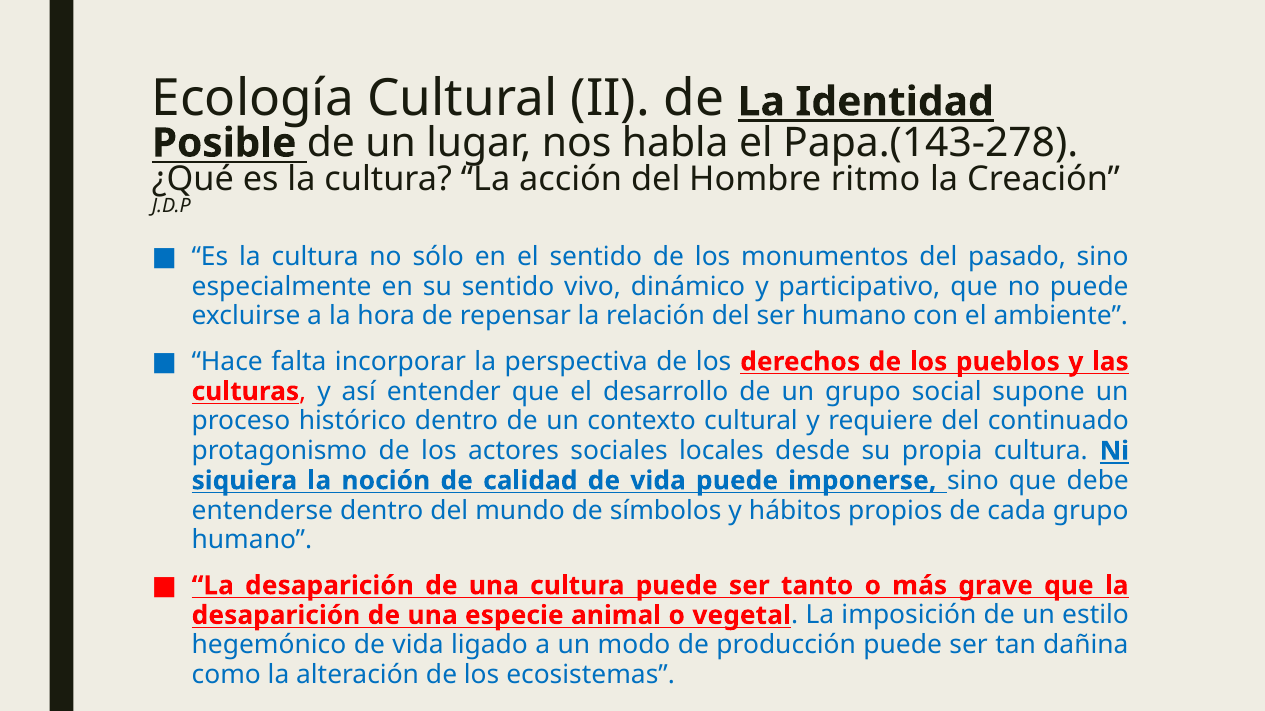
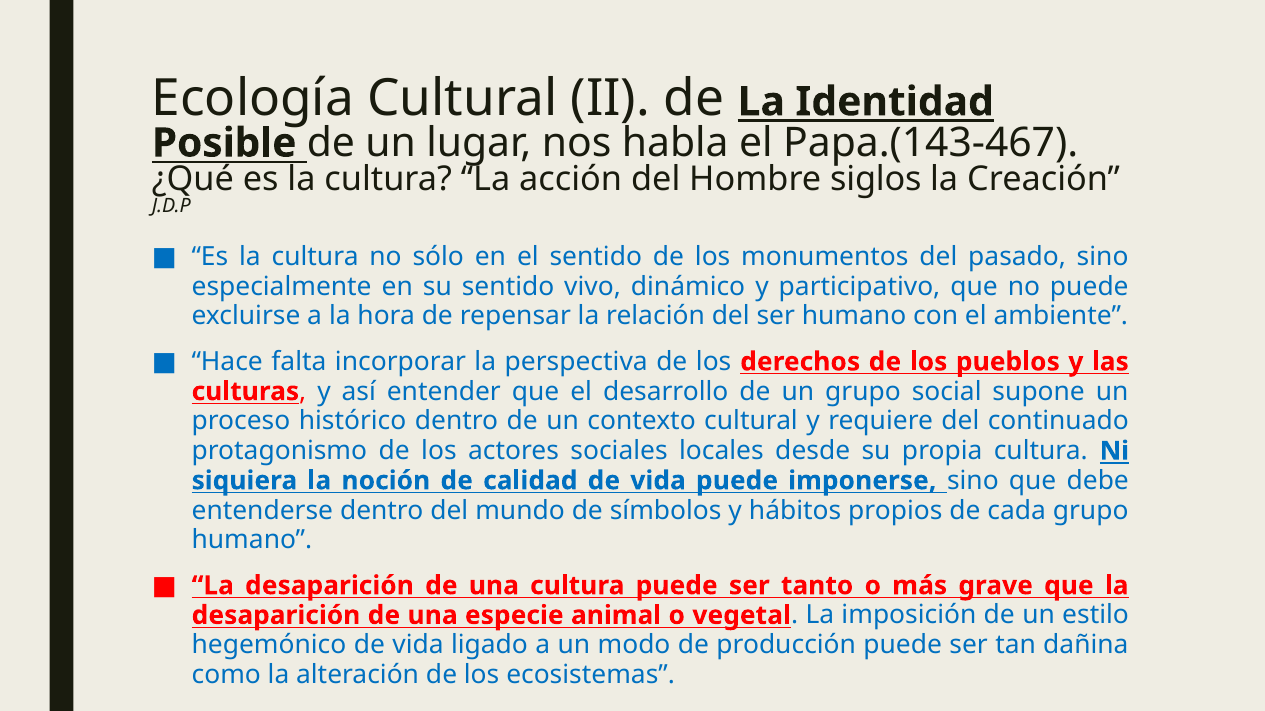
Papa.(143-278: Papa.(143-278 -> Papa.(143-467
ritmo: ritmo -> siglos
